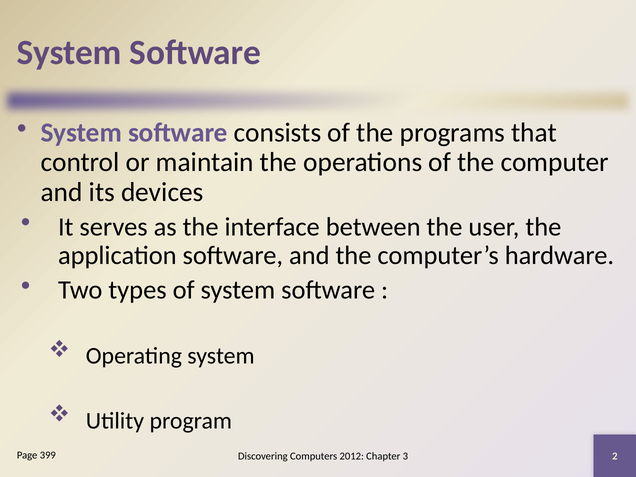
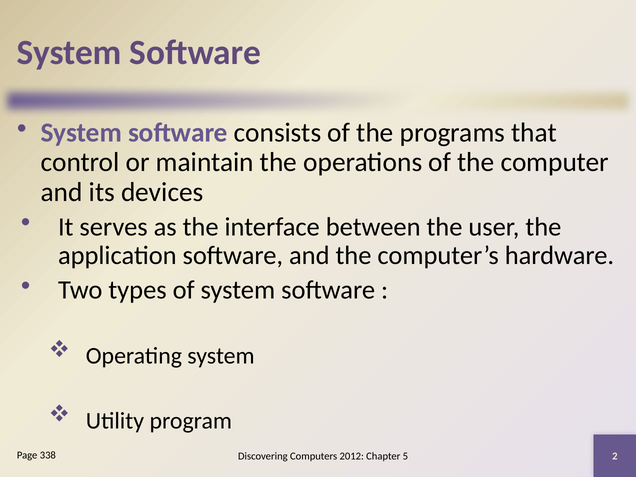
399: 399 -> 338
3: 3 -> 5
